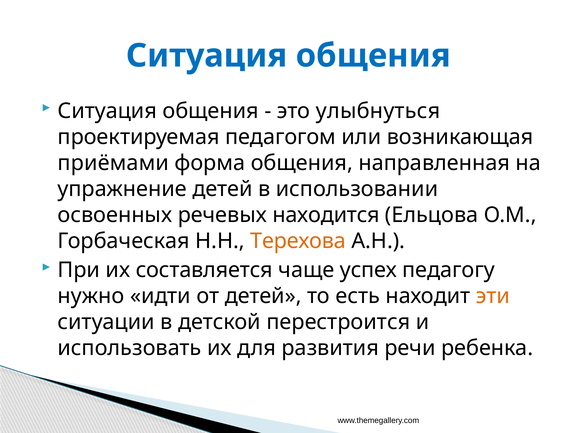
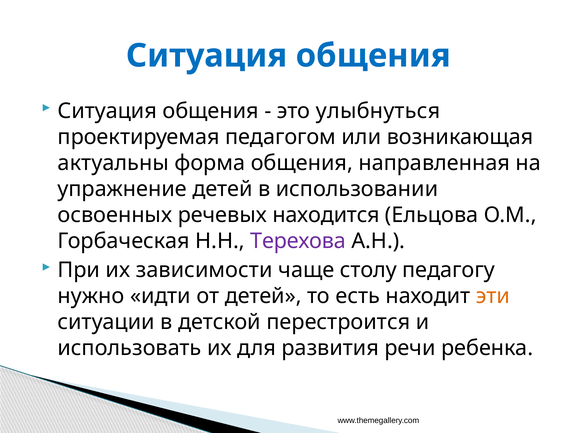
приёмами: приёмами -> актуальны
Терехова colour: orange -> purple
составляется: составляется -> зависимости
успех: успех -> столу
